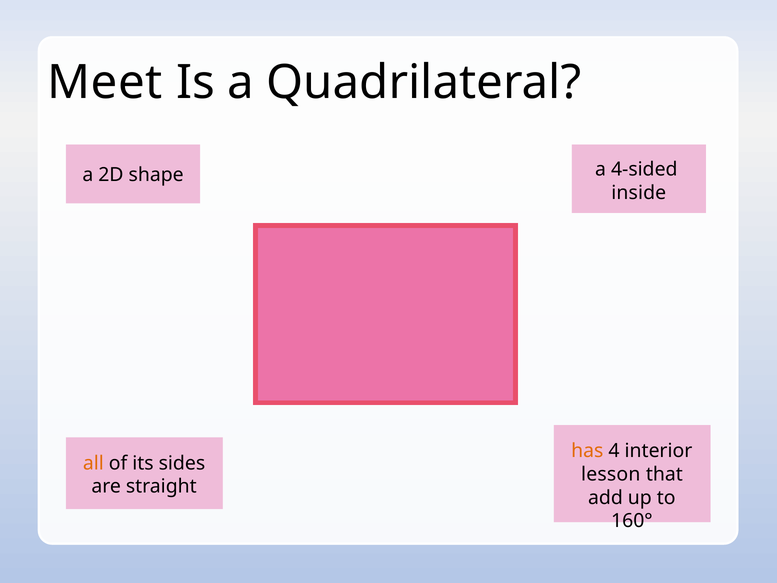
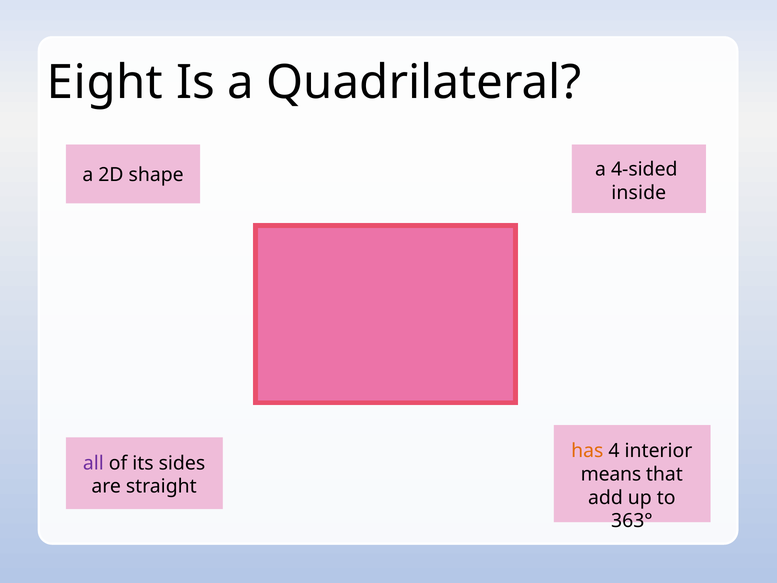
Meet: Meet -> Eight
all colour: orange -> purple
lesson: lesson -> means
160°: 160° -> 363°
